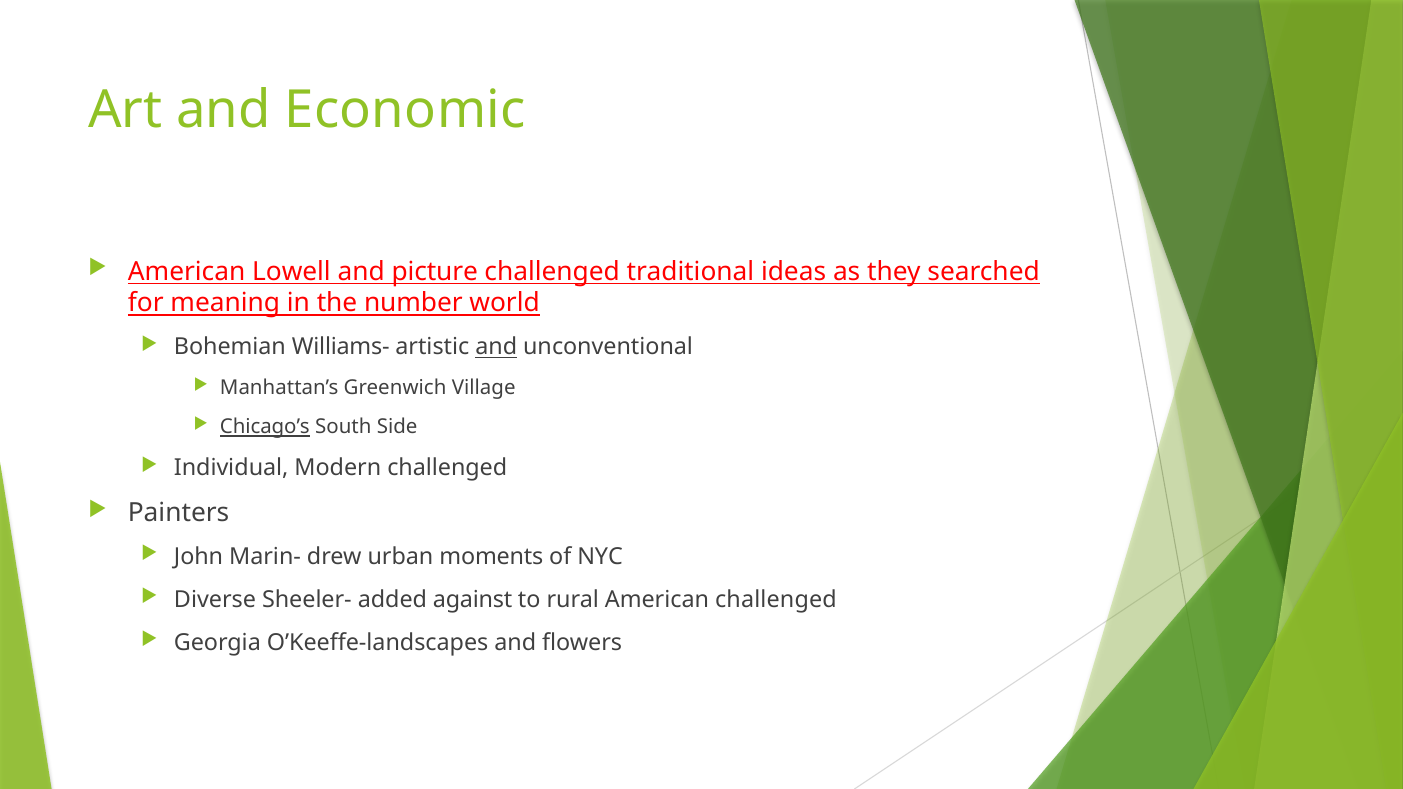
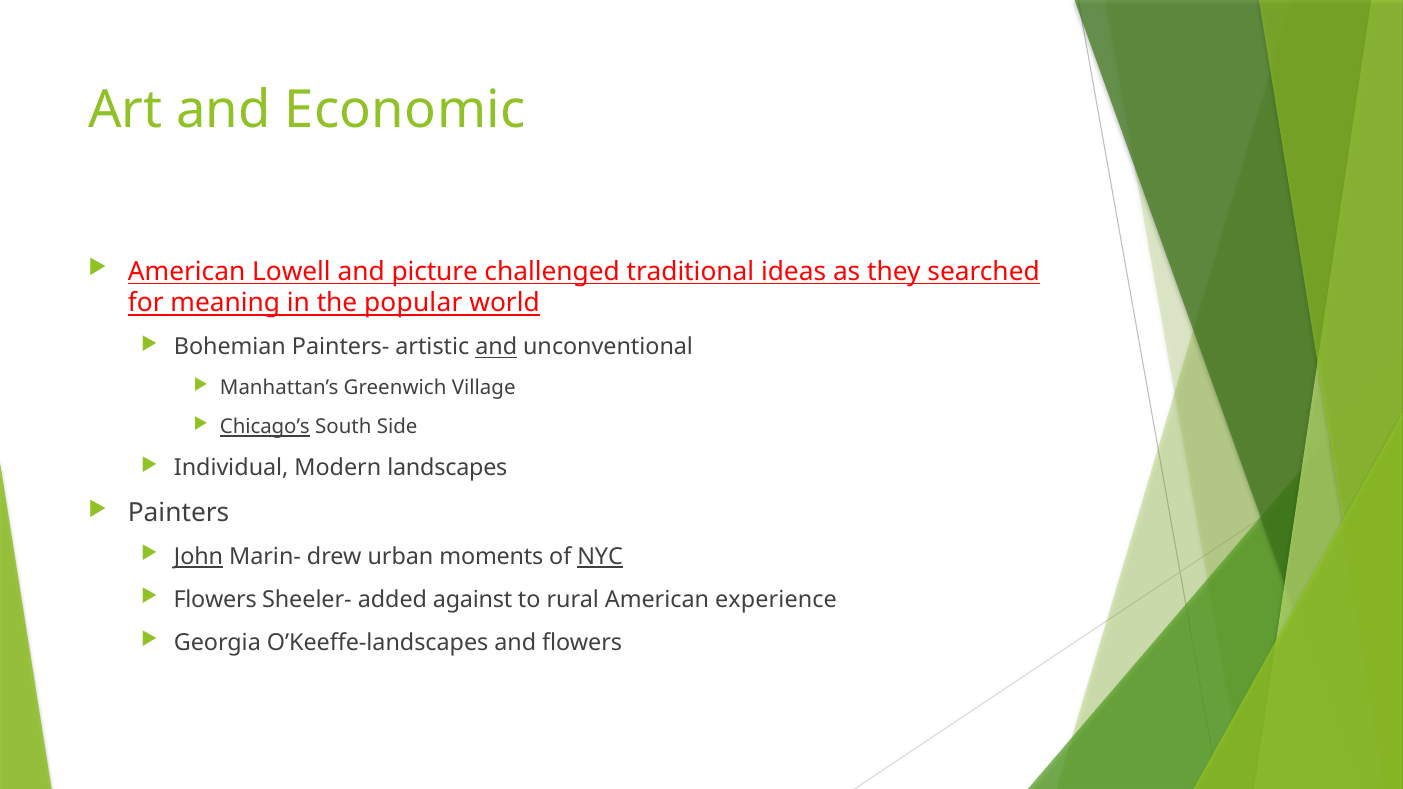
number: number -> popular
Williams-: Williams- -> Painters-
Modern challenged: challenged -> landscapes
John underline: none -> present
NYC underline: none -> present
Diverse at (215, 600): Diverse -> Flowers
American challenged: challenged -> experience
